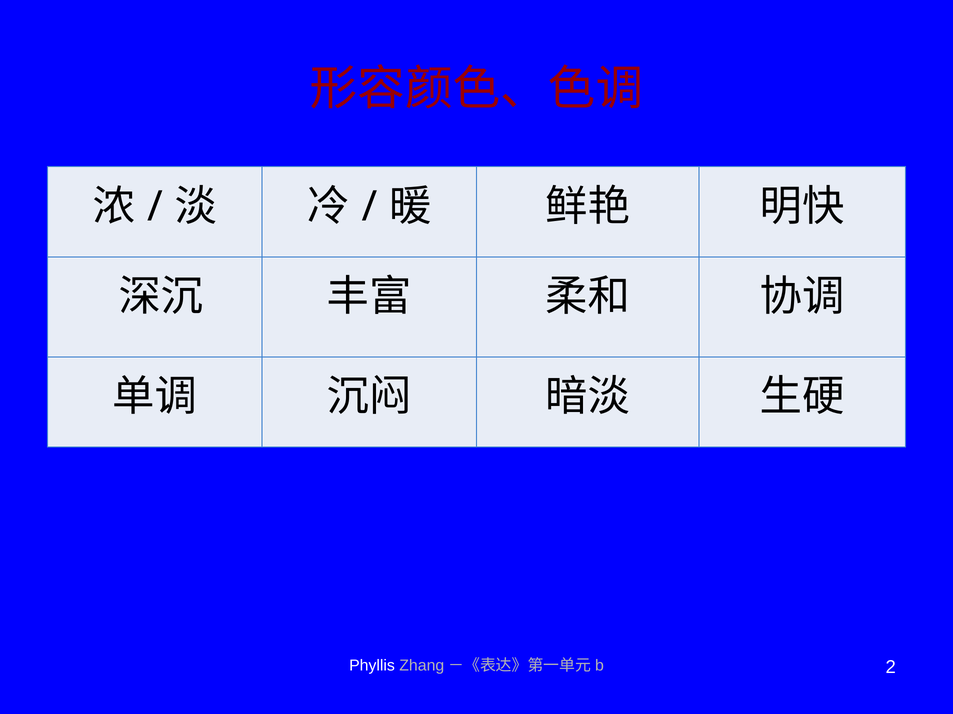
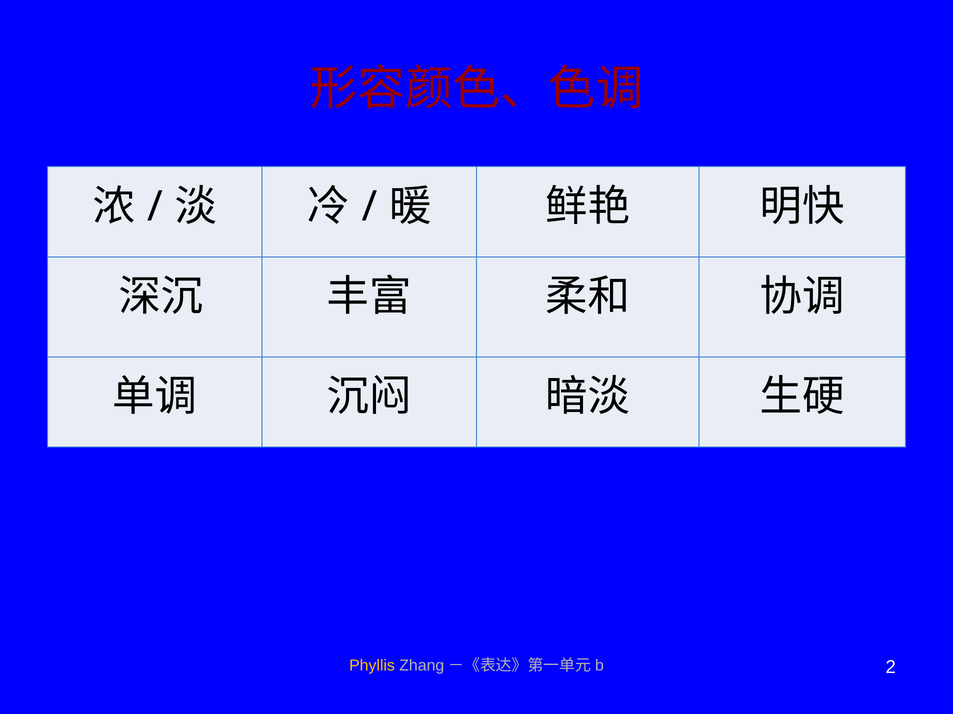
Phyllis colour: white -> yellow
